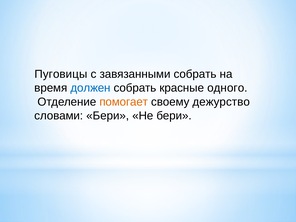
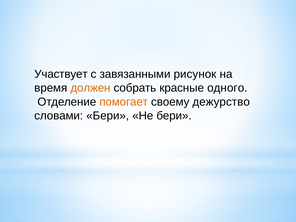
Пуговицы: Пуговицы -> Участвует
завязанными собрать: собрать -> рисунок
должен colour: blue -> orange
